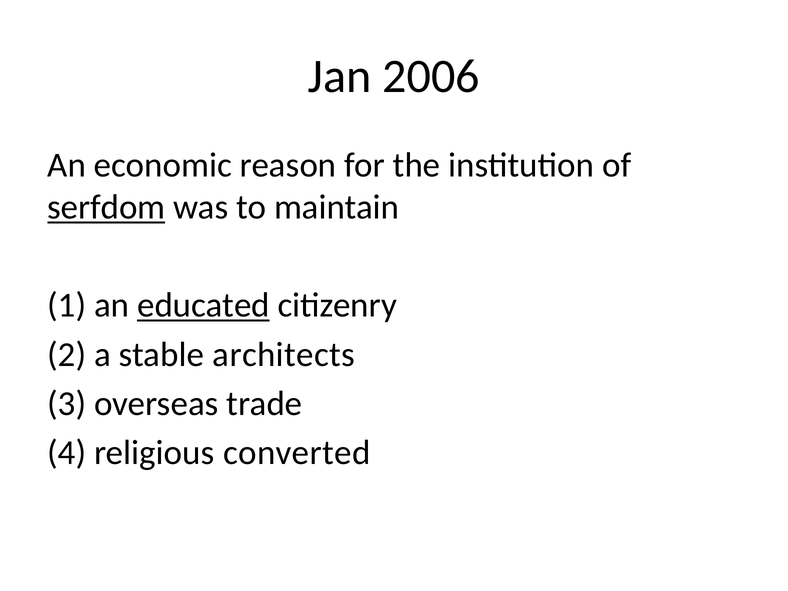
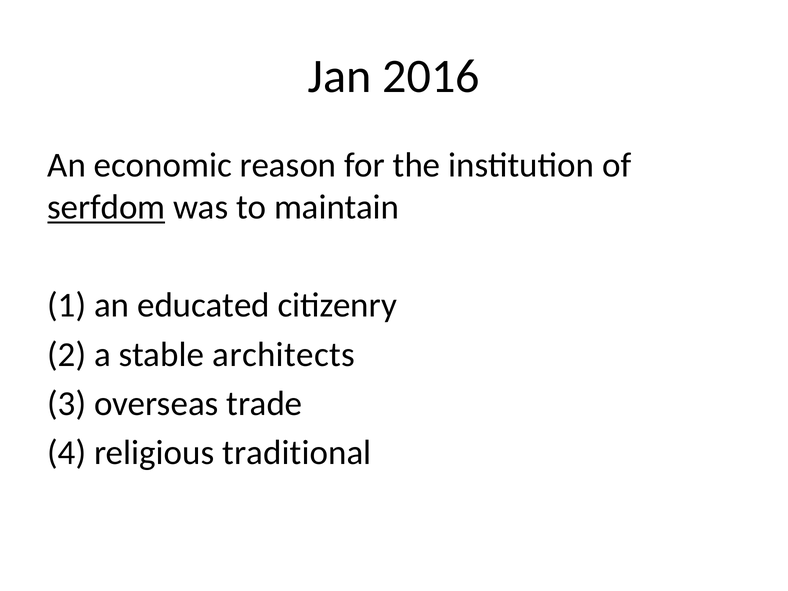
2006: 2006 -> 2016
educated underline: present -> none
converted: converted -> traditional
